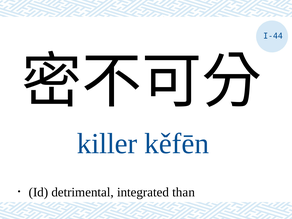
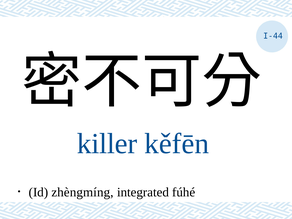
detrimental: detrimental -> zhèngmíng
than: than -> fúhé
